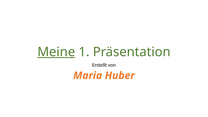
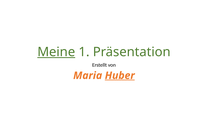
Huber underline: none -> present
